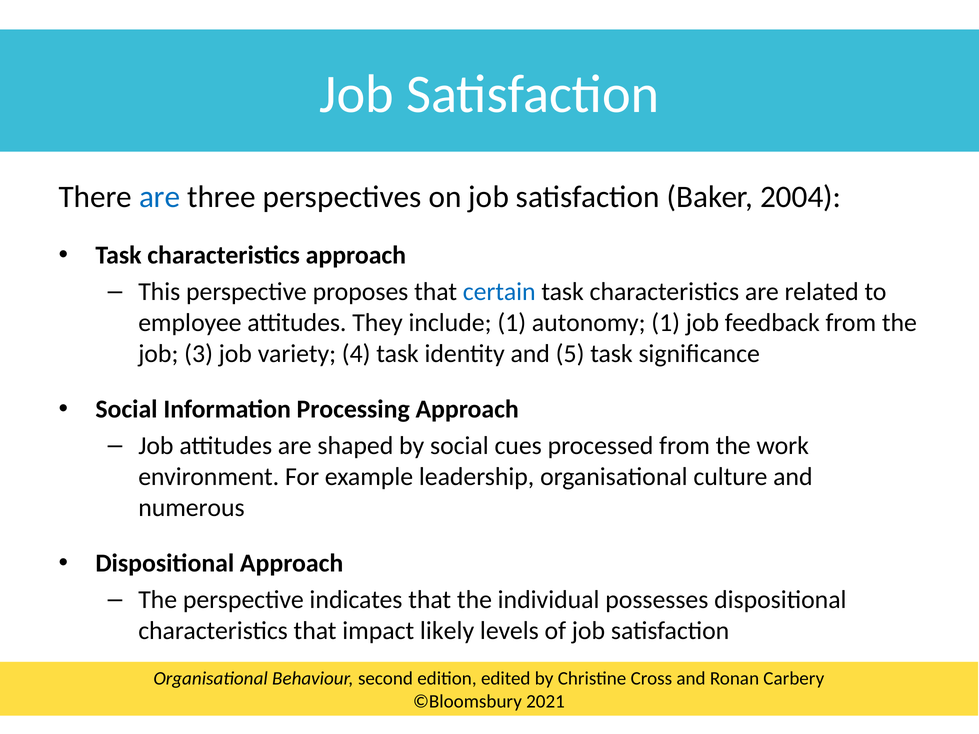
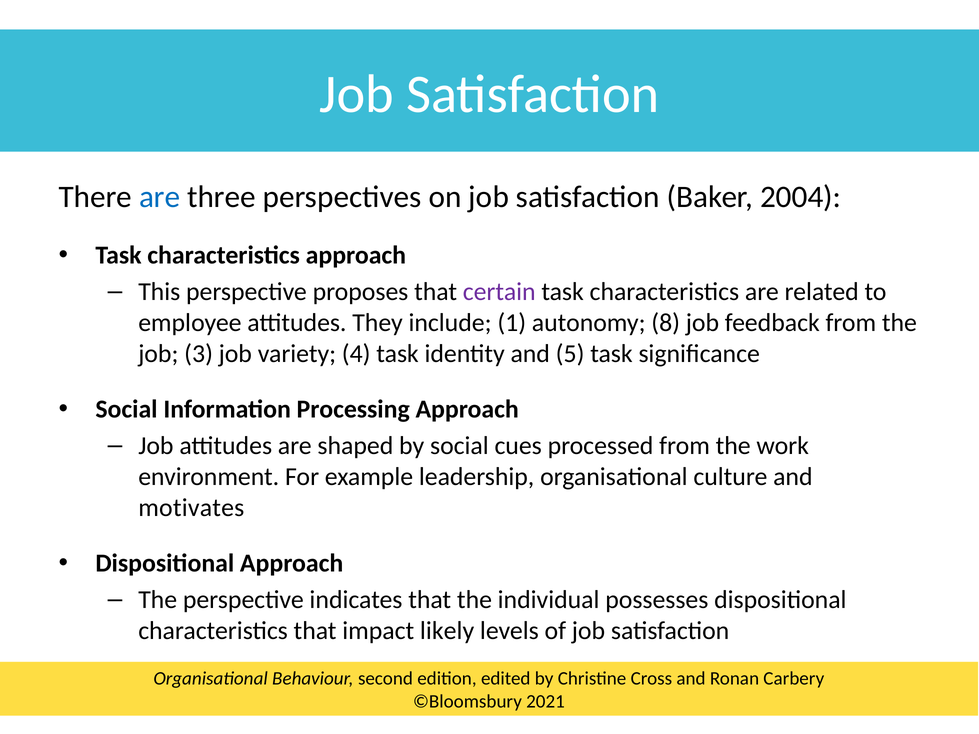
certain colour: blue -> purple
autonomy 1: 1 -> 8
numerous: numerous -> motivates
